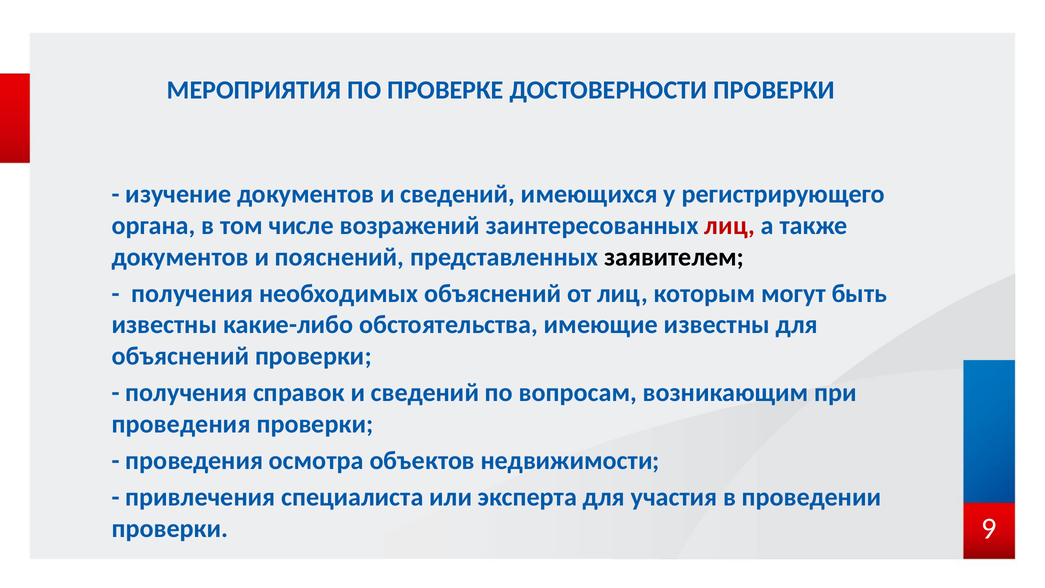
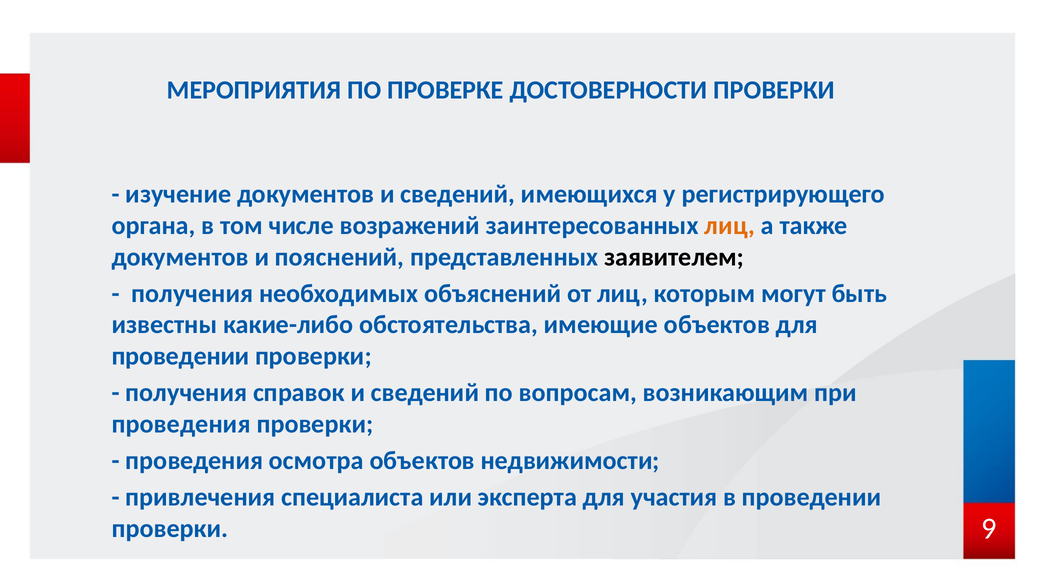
лиц at (730, 225) colour: red -> orange
имеющие известны: известны -> объектов
объяснений at (180, 356): объяснений -> проведении
